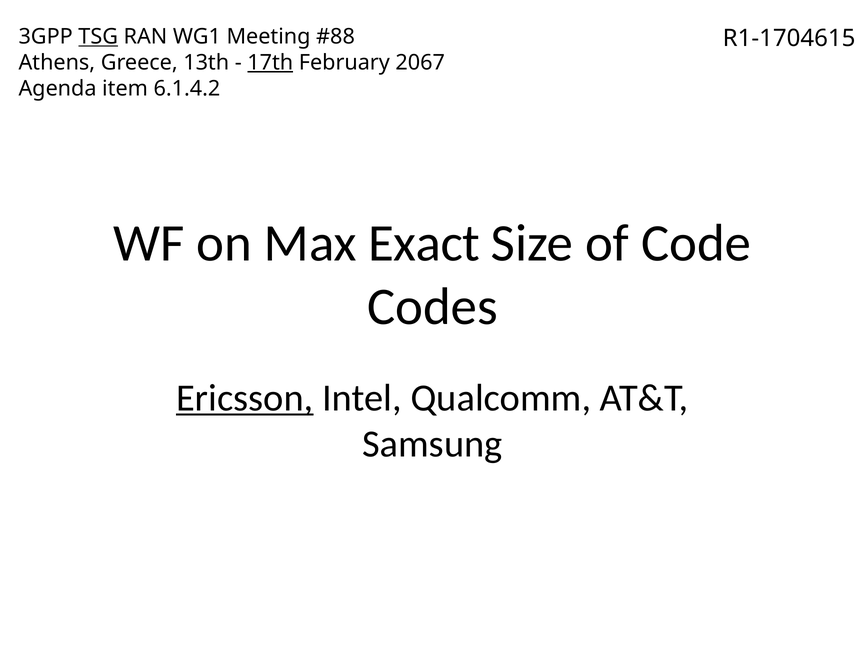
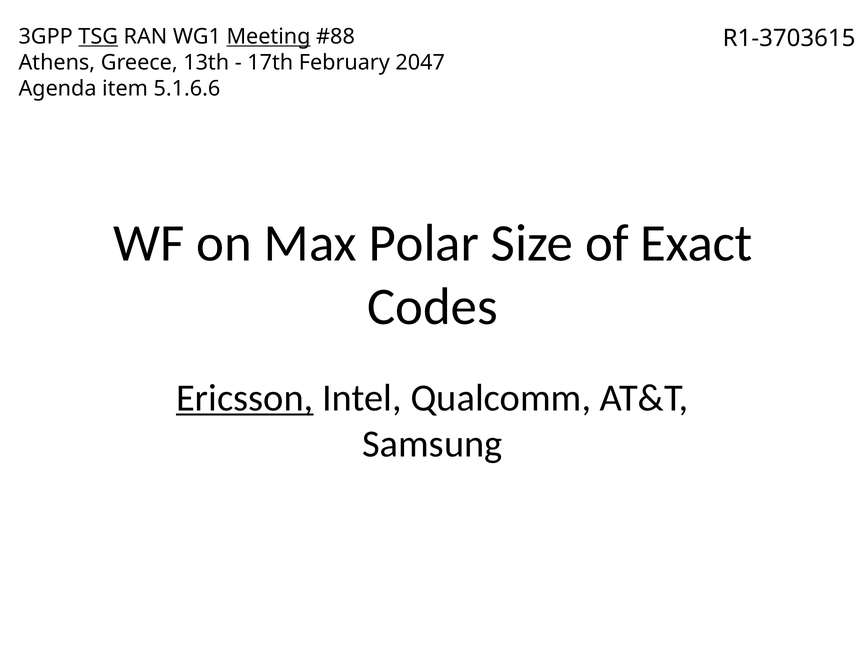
Meeting underline: none -> present
R1-1704615: R1-1704615 -> R1-3703615
17th underline: present -> none
2067: 2067 -> 2047
6.1.4.2: 6.1.4.2 -> 5.1.6.6
Exact: Exact -> Polar
Code: Code -> Exact
